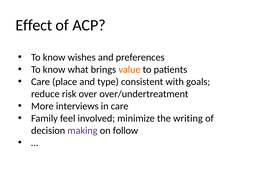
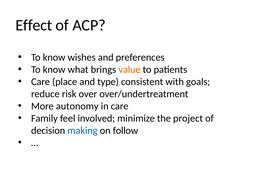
interviews: interviews -> autonomy
writing: writing -> project
making colour: purple -> blue
